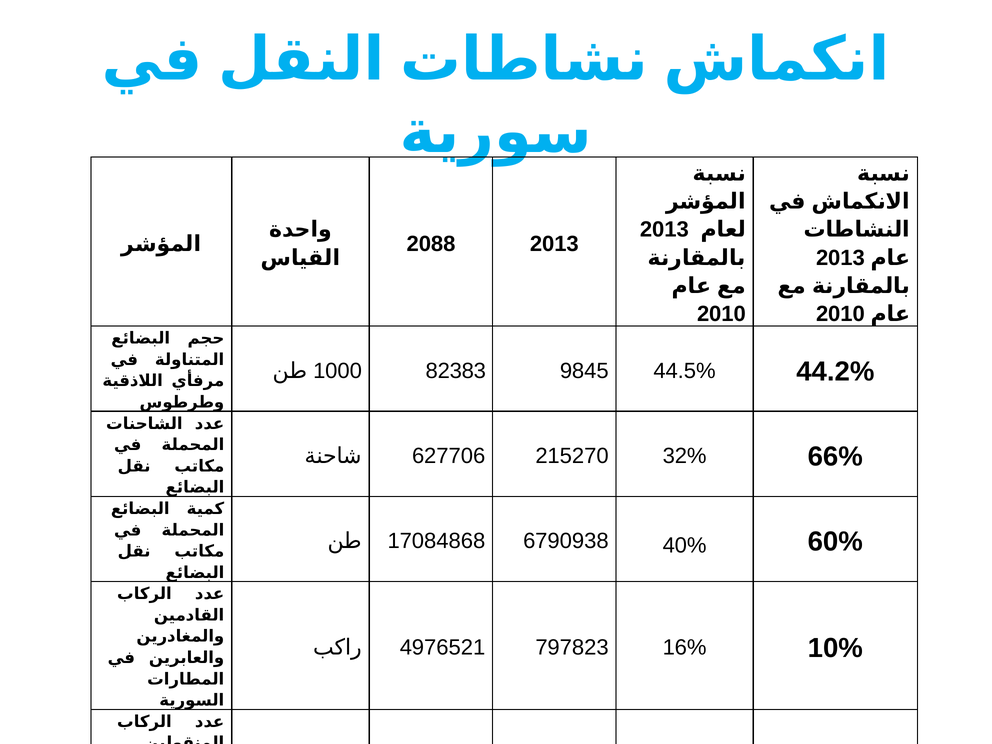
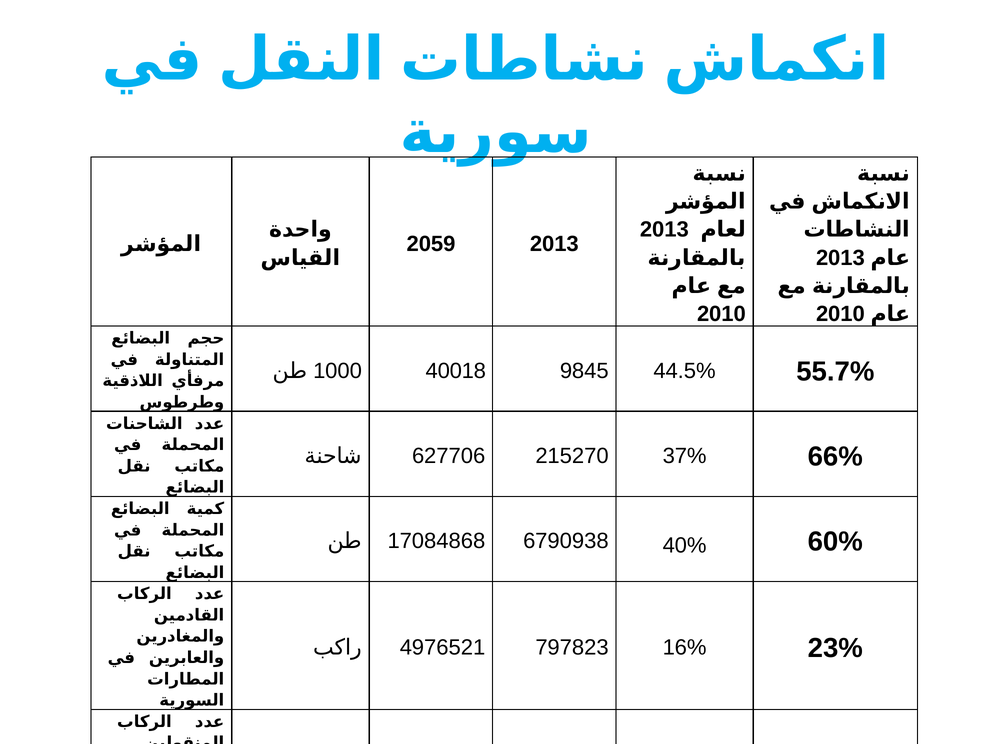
2088: 2088 -> 2059
82383: 82383 -> 40018
44.2%: 44.2% -> 55.7%
32%: 32% -> 37%
10%: 10% -> 23%
